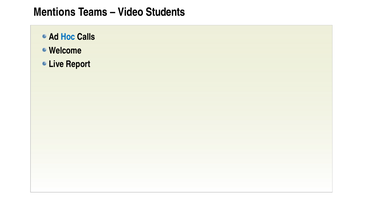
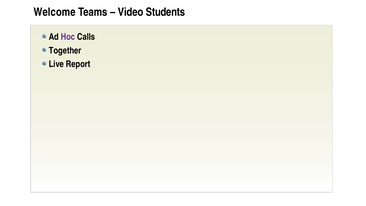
Mentions: Mentions -> Welcome
Hoc colour: blue -> purple
Welcome: Welcome -> Together
